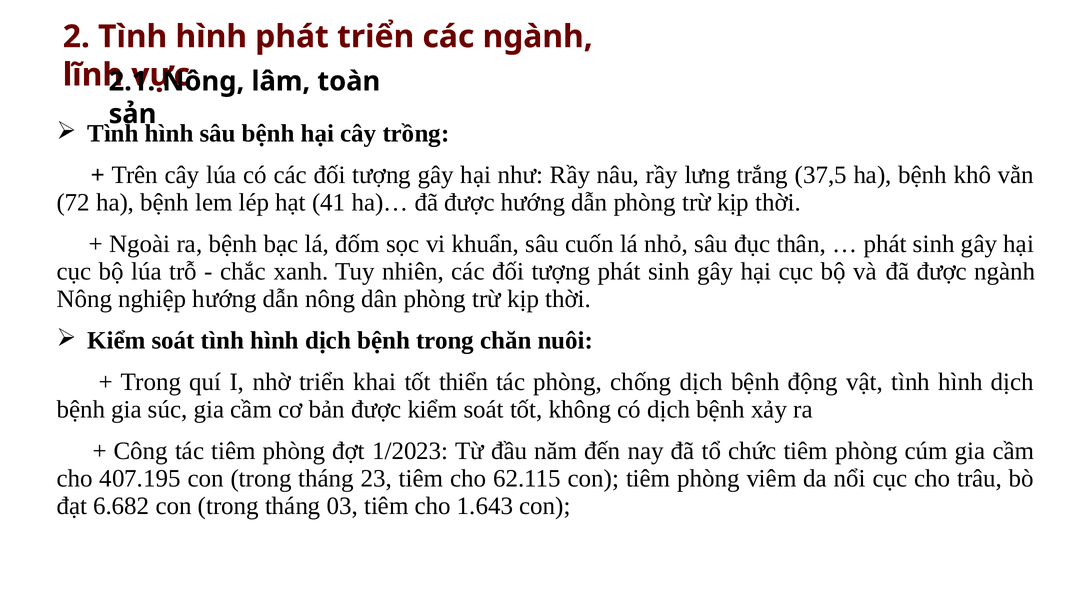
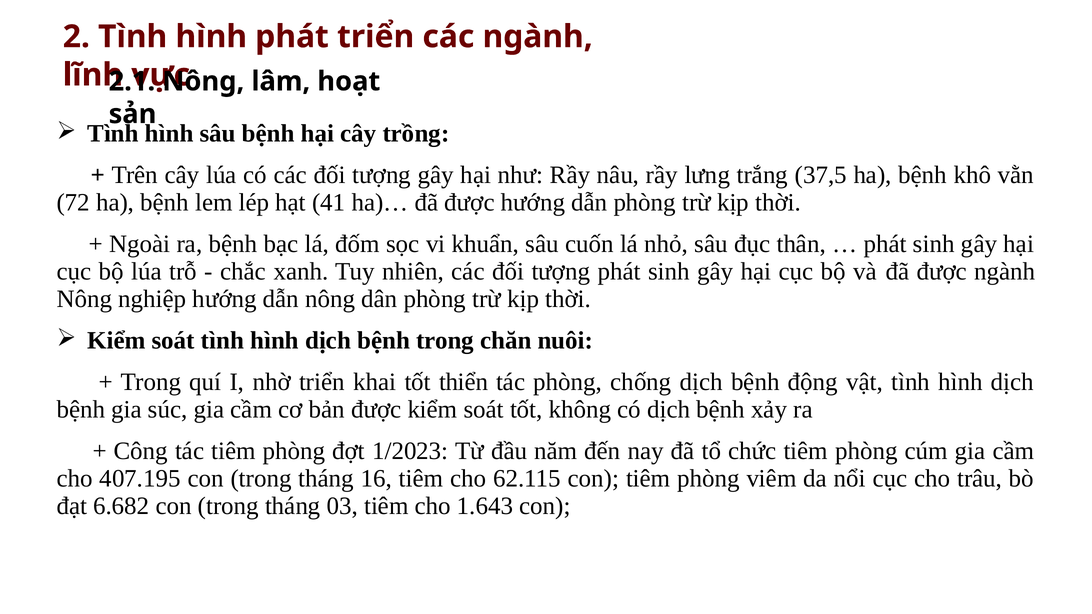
toàn: toàn -> hoạt
23: 23 -> 16
